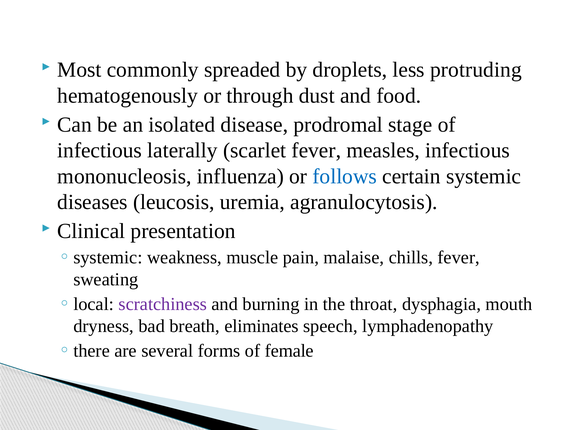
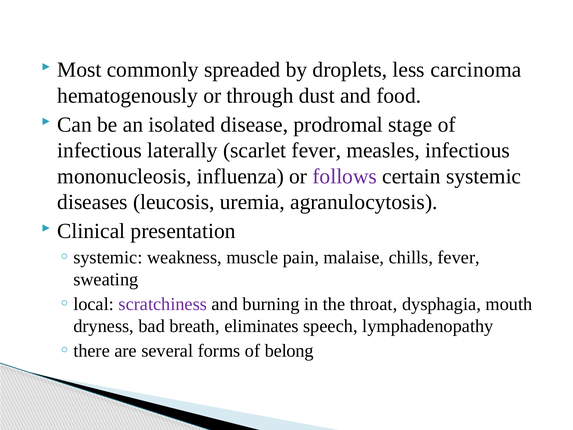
protruding: protruding -> carcinoma
follows colour: blue -> purple
female: female -> belong
